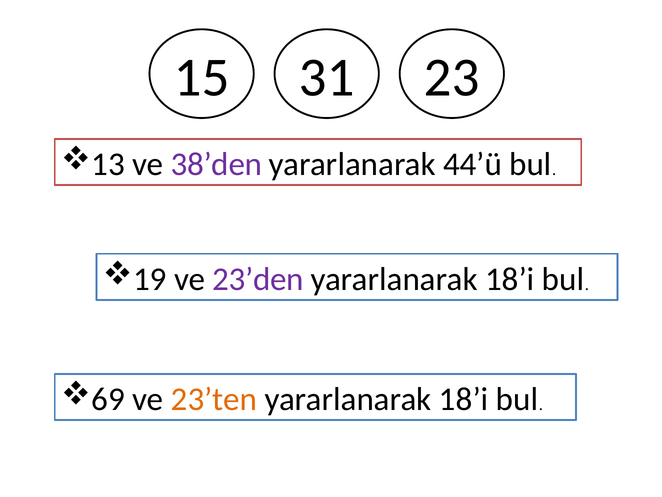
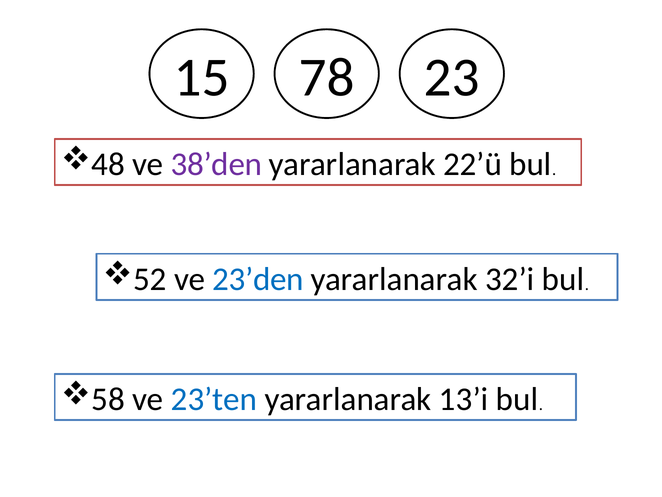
31: 31 -> 78
13: 13 -> 48
44’ü: 44’ü -> 22’ü
19: 19 -> 52
23’den colour: purple -> blue
18’i at (510, 279): 18’i -> 32’i
69: 69 -> 58
23’ten colour: orange -> blue
18’i at (464, 399): 18’i -> 13’i
